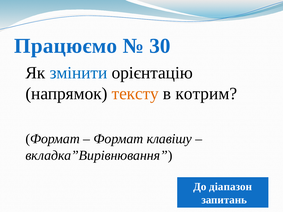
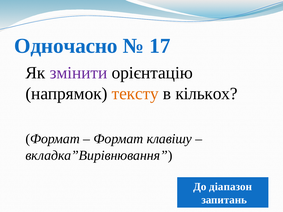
Працюємо: Працюємо -> Одночасно
30: 30 -> 17
змінити colour: blue -> purple
котрим: котрим -> кількох
